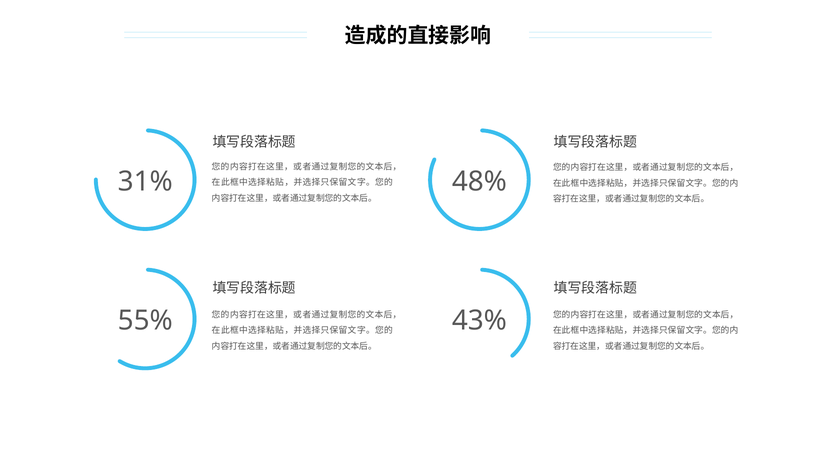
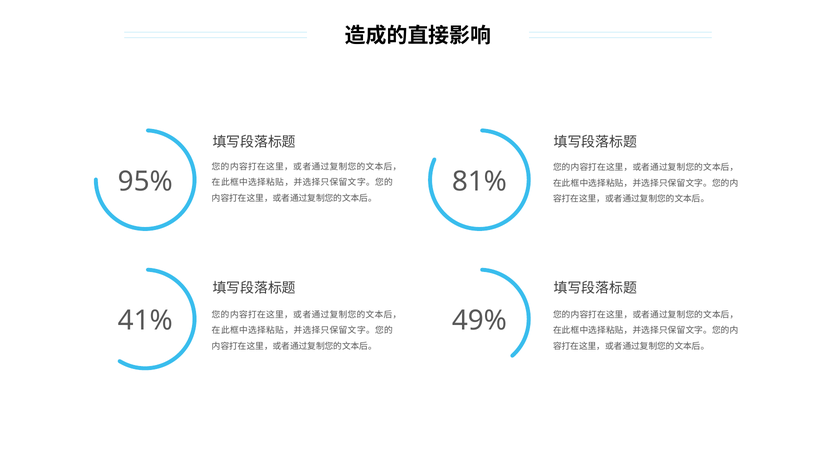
31%: 31% -> 95%
48%: 48% -> 81%
55%: 55% -> 41%
43%: 43% -> 49%
